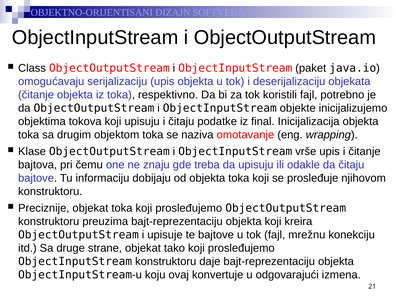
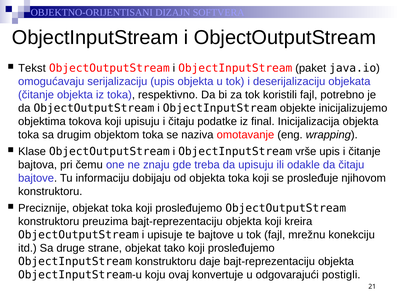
Class: Class -> Tekst
izmena: izmena -> postigli
